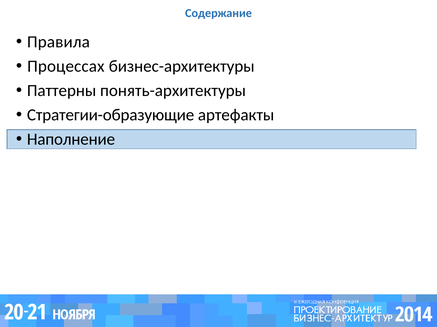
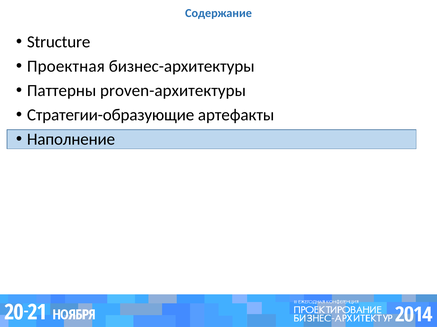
Правила: Правила -> Structure
Процессах: Процессах -> Проектная
понять-архитектуры: понять-архитектуры -> proven-архитектуры
